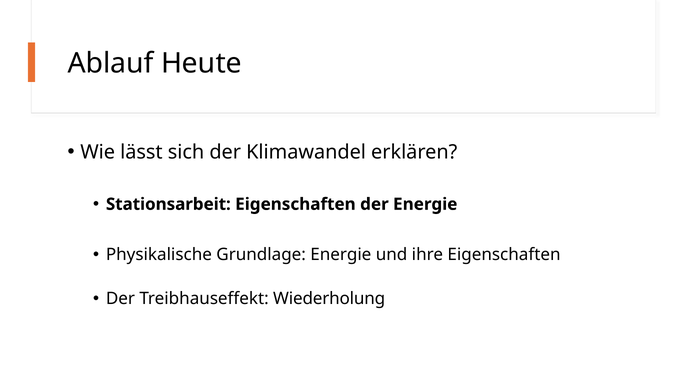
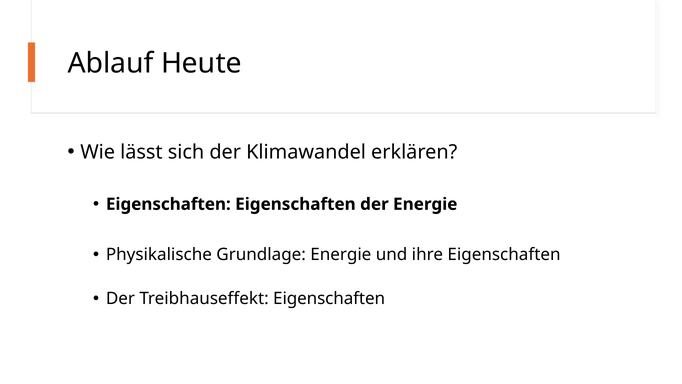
Stationsarbeit at (168, 204): Stationsarbeit -> Eigenschaften
Treibhauseffekt Wiederholung: Wiederholung -> Eigenschaften
